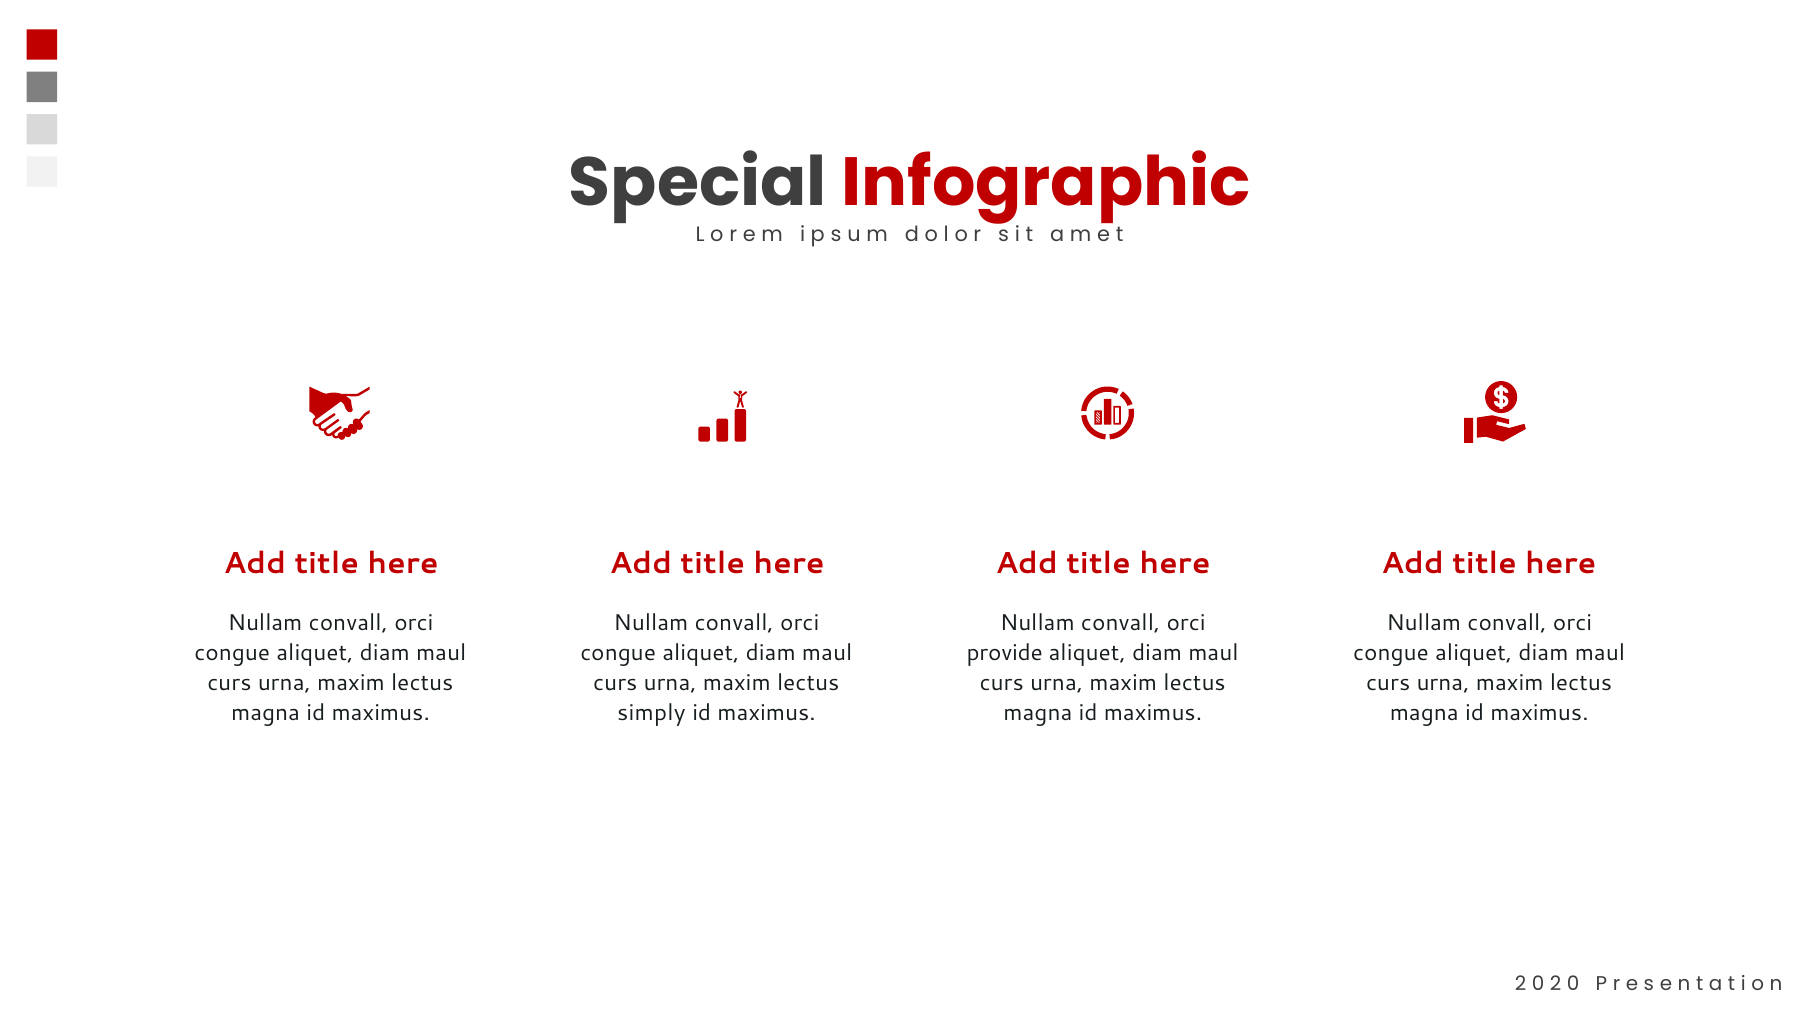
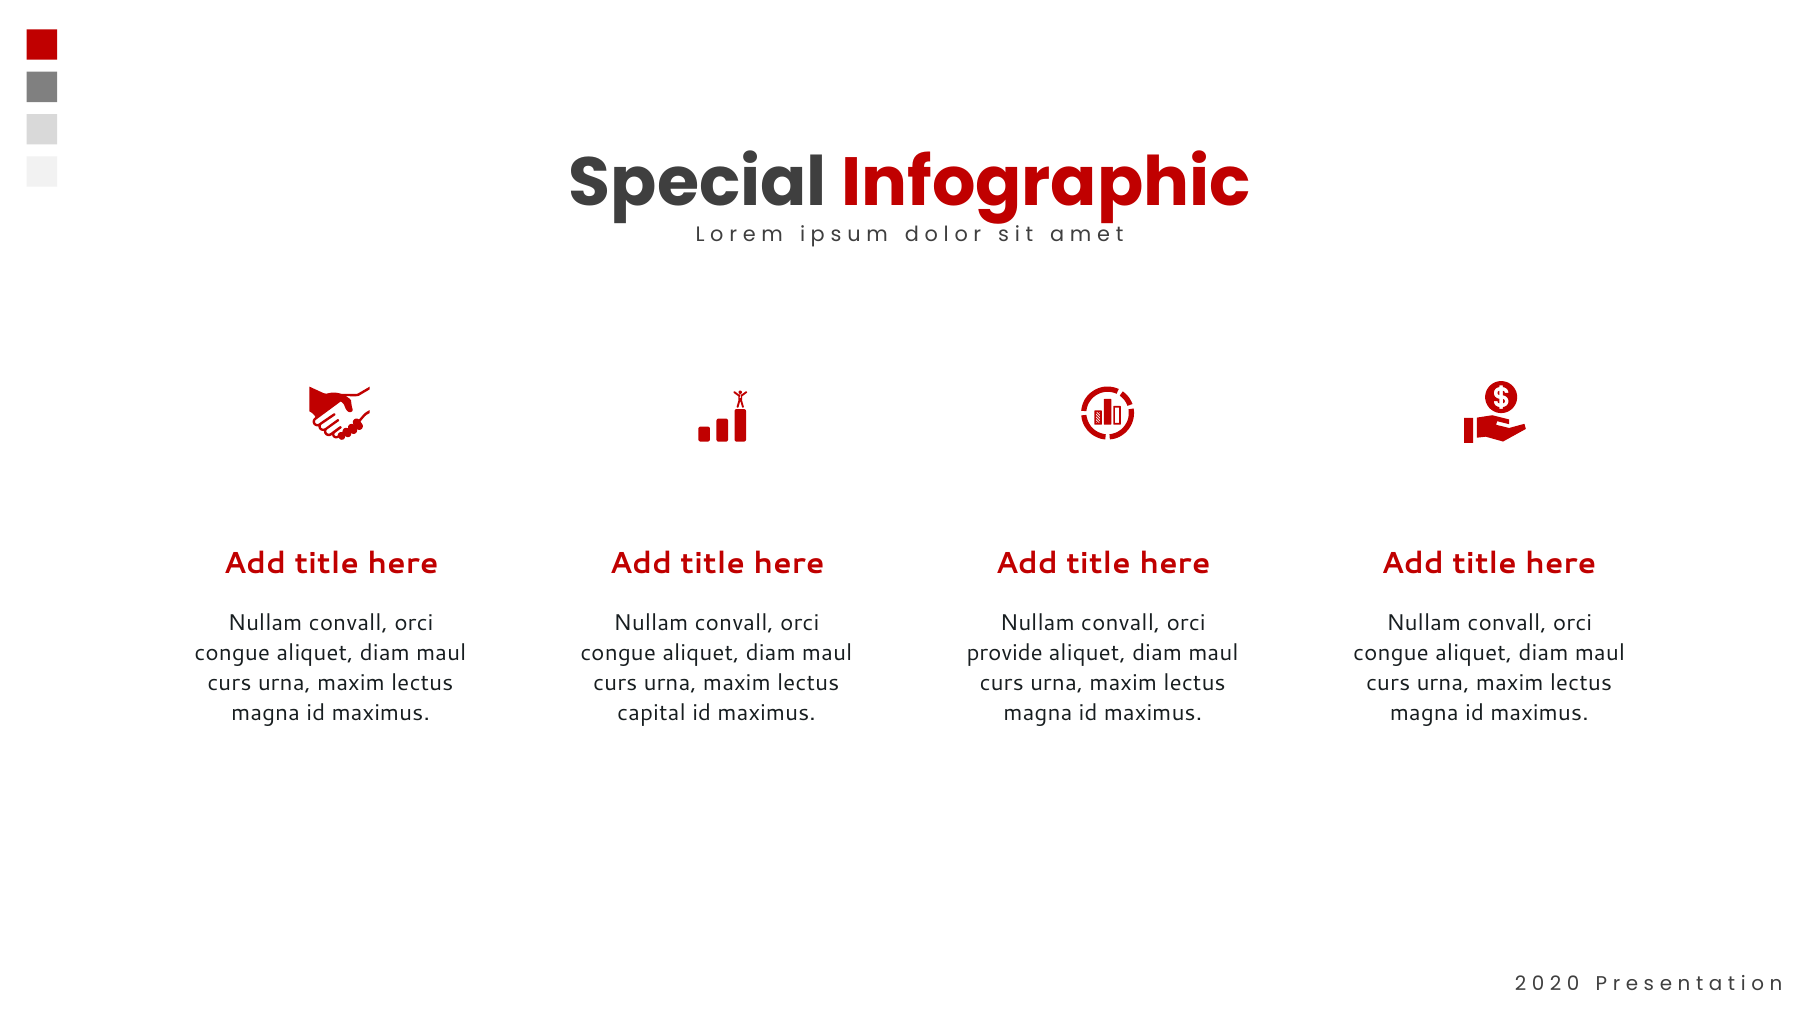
simply: simply -> capital
